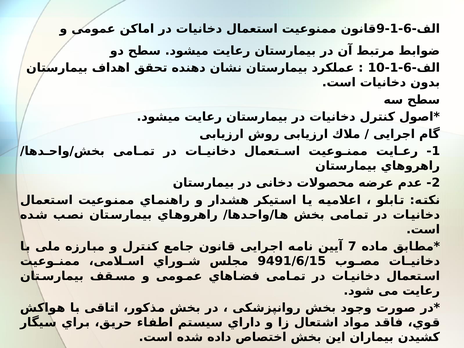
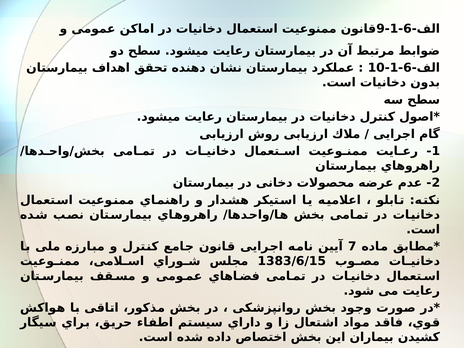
9491/6/15: 9491/6/15 -> 1383/6/15
